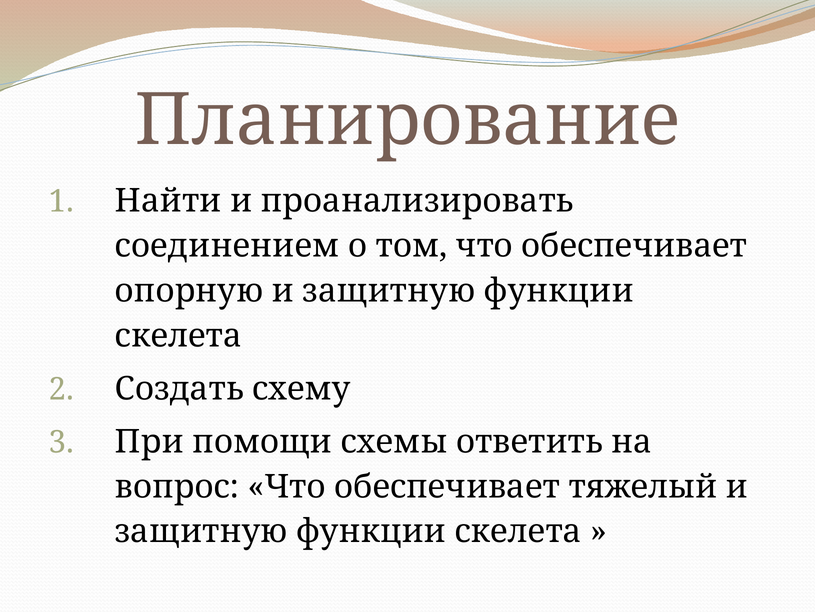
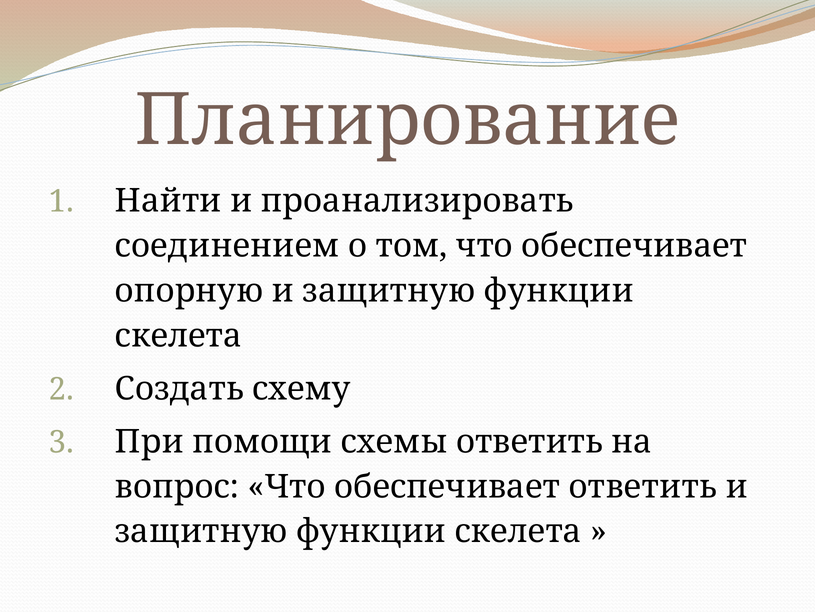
обеспечивает тяжелый: тяжелый -> ответить
